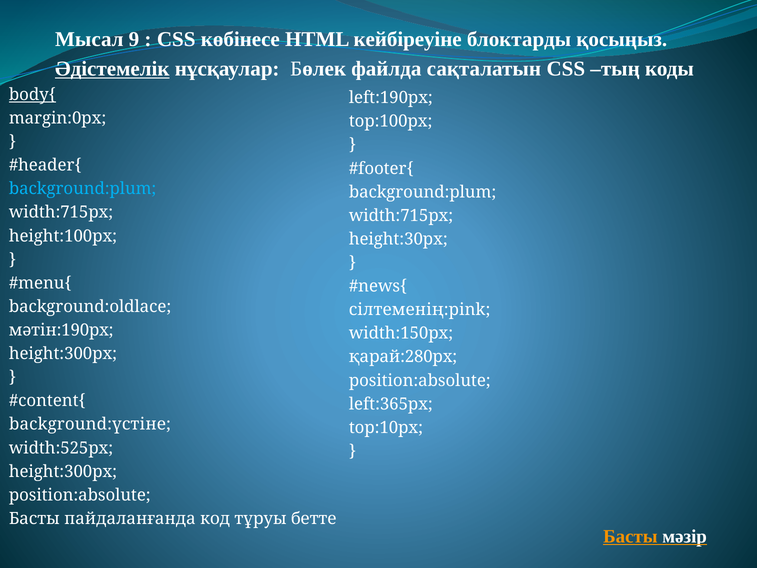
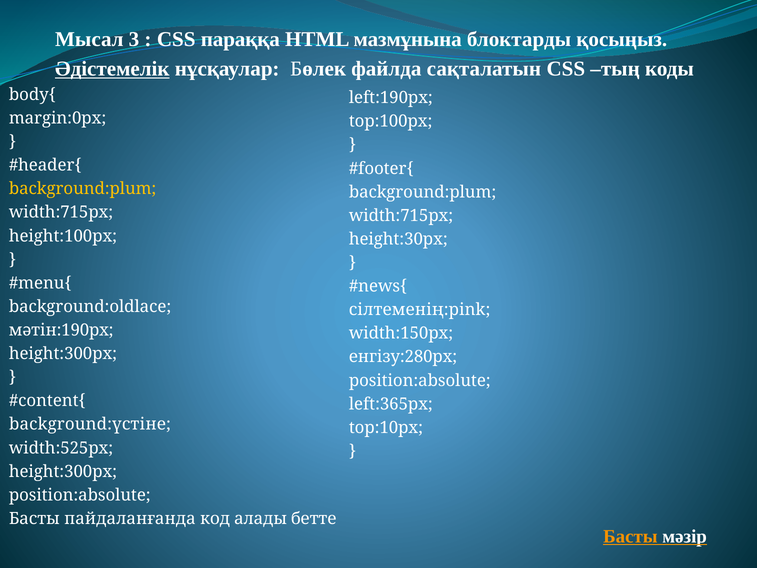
9: 9 -> 3
көбінесе: көбінесе -> параққа
кейбіреуіне: кейбіреуіне -> мазмұнына
body{ underline: present -> none
background:plum at (83, 189) colour: light blue -> yellow
қарай:280px: қарай:280px -> енгізу:280px
тұруы: тұруы -> алады
